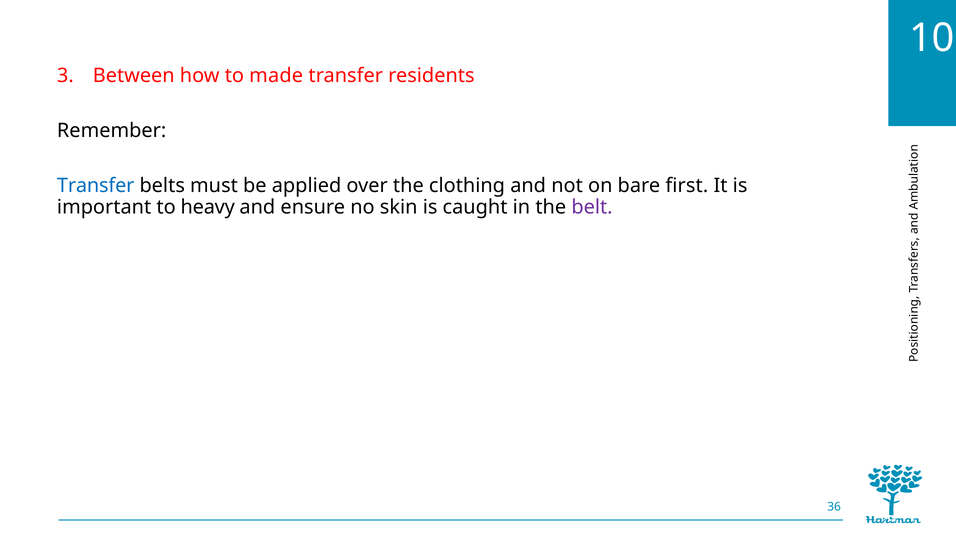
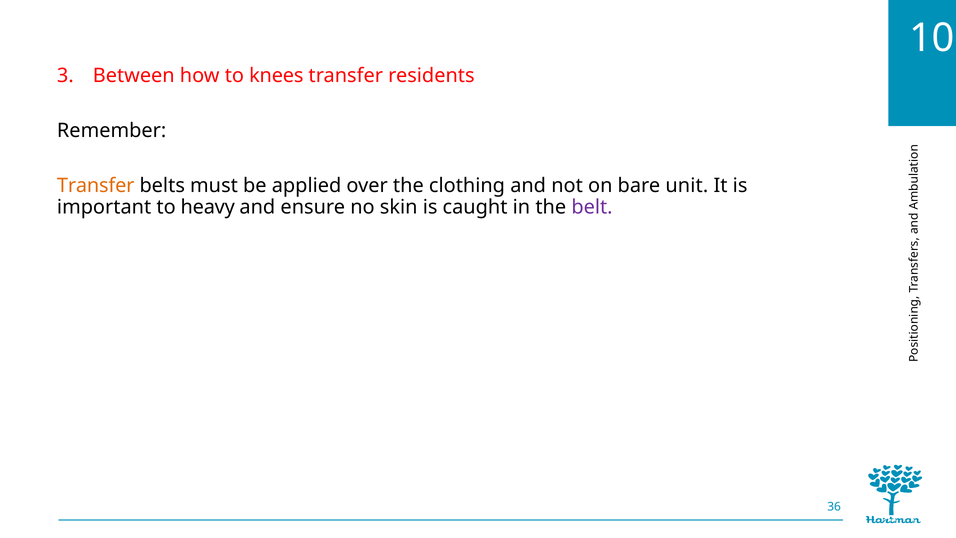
made: made -> knees
Transfer at (96, 185) colour: blue -> orange
first: first -> unit
